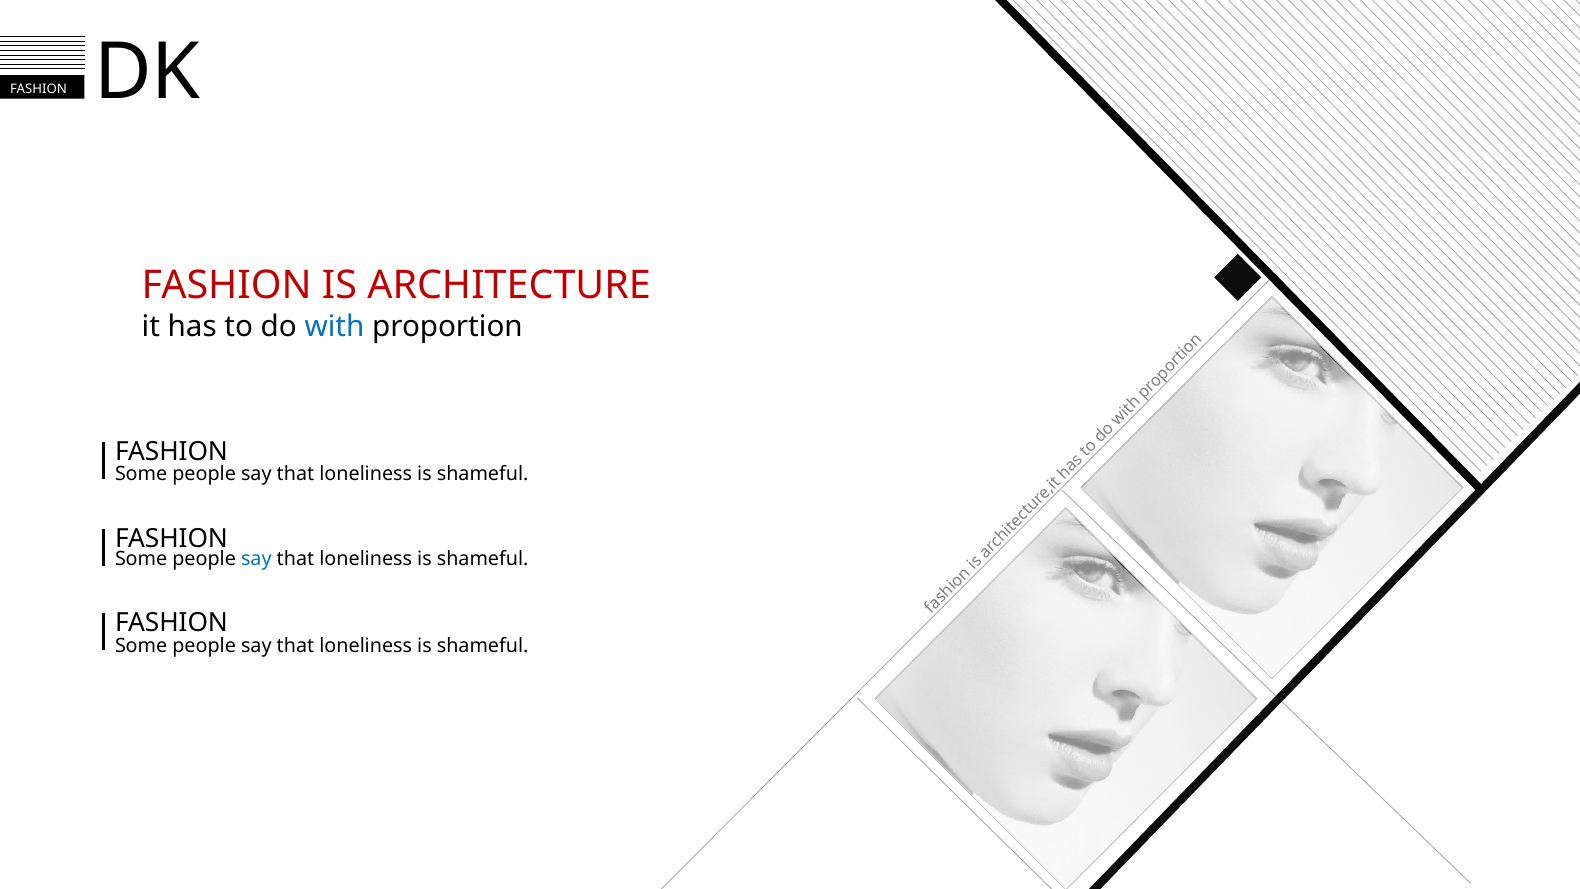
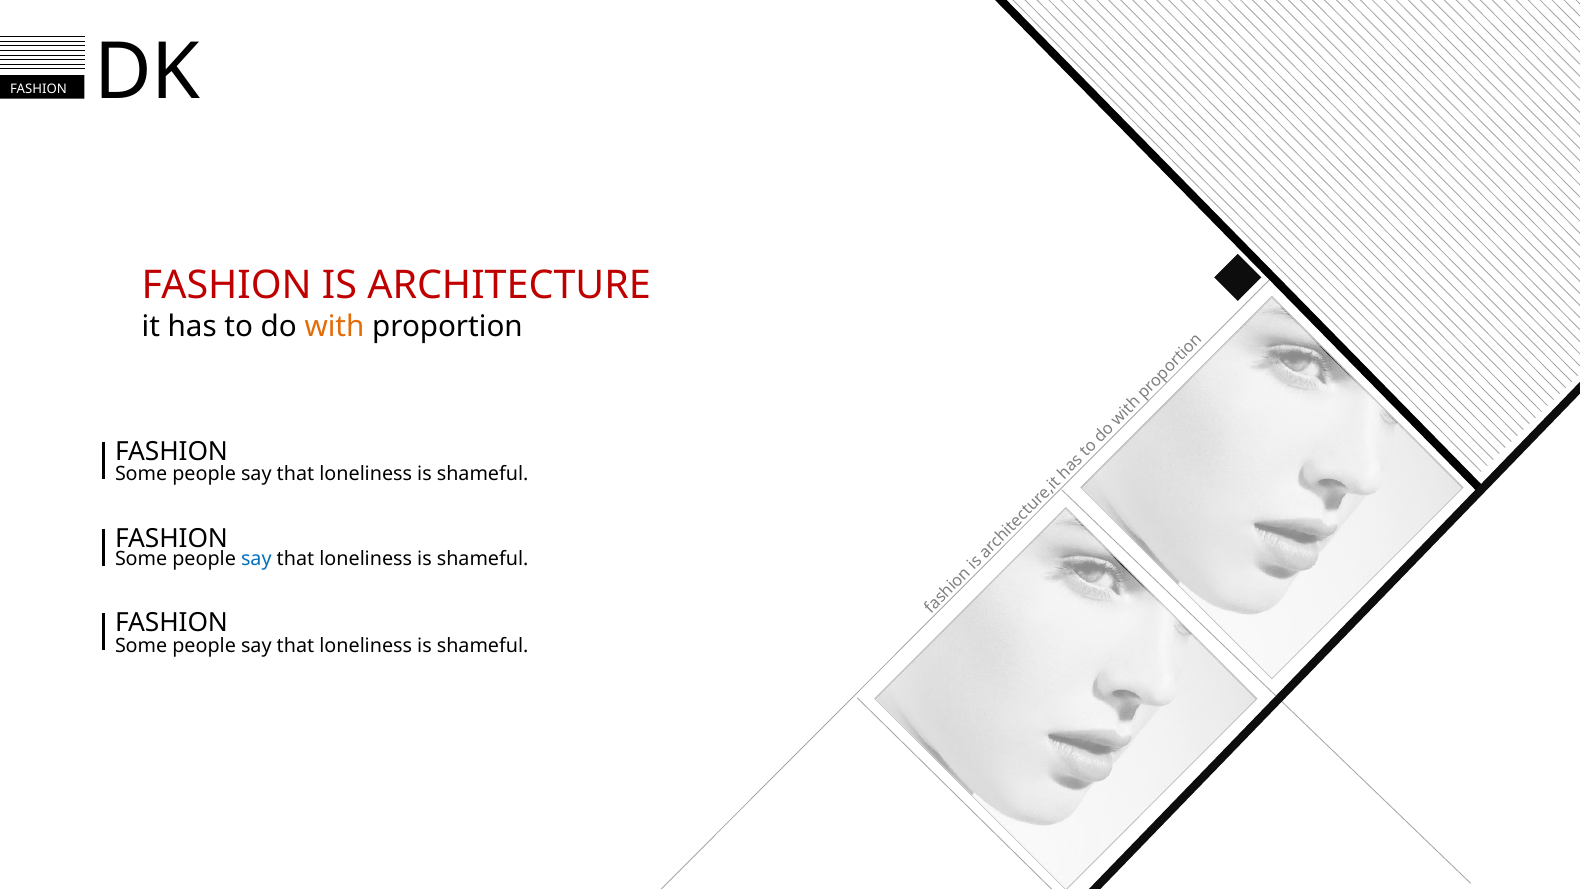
with colour: blue -> orange
